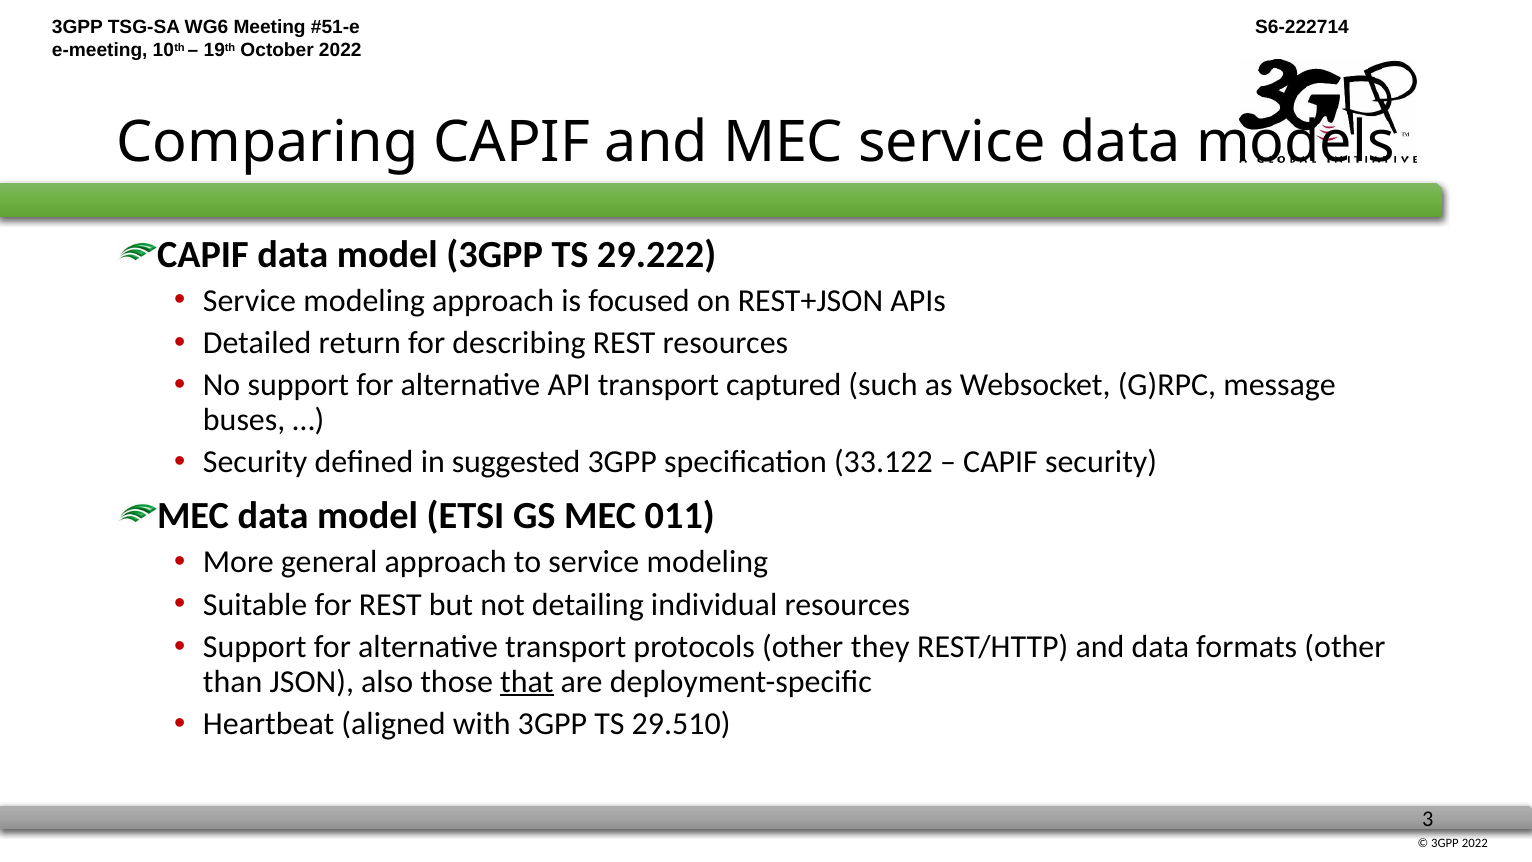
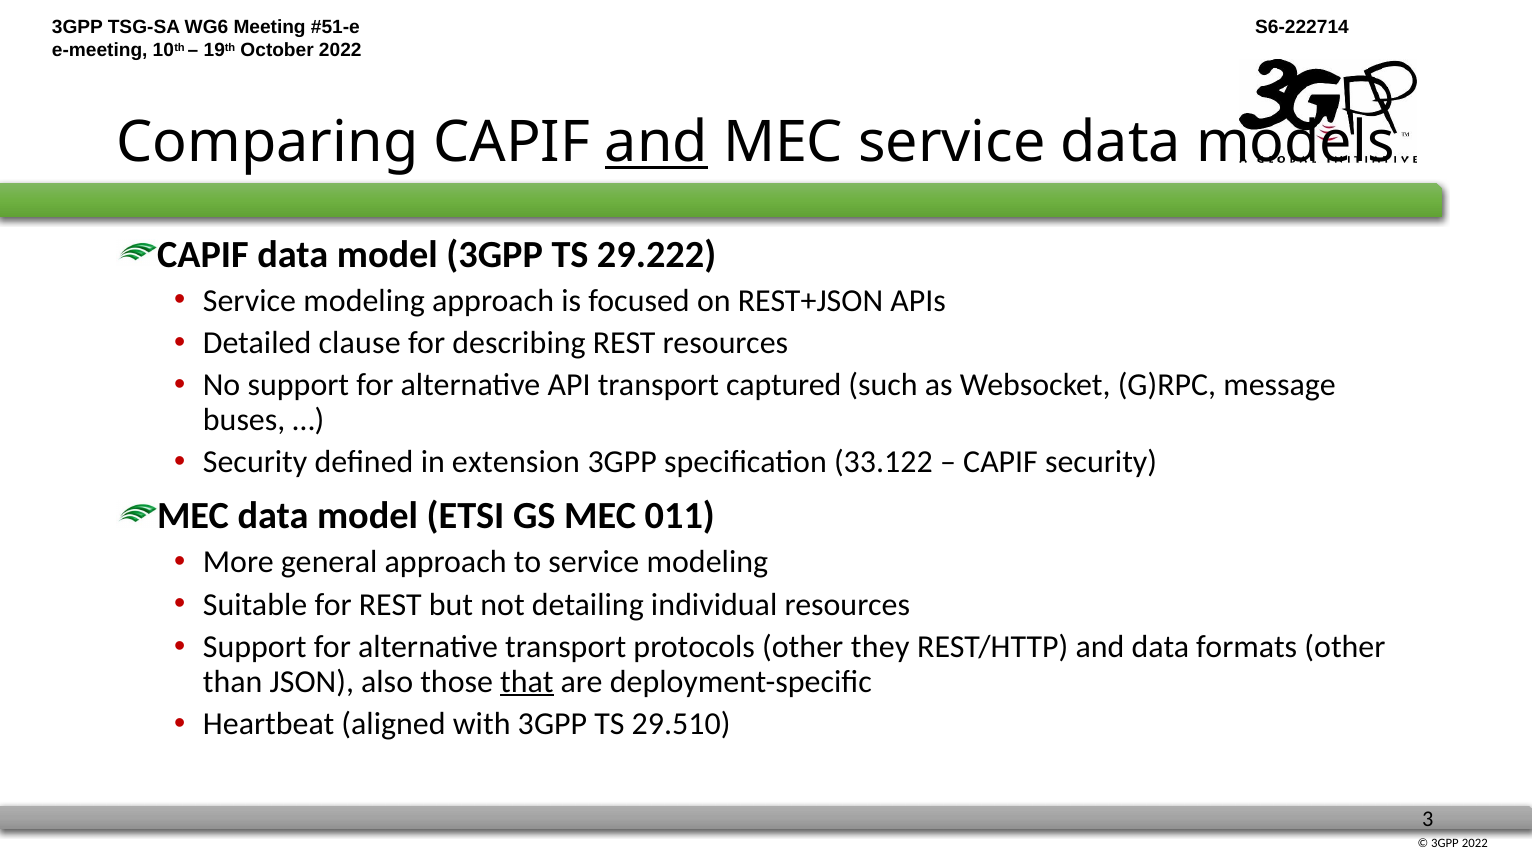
and at (656, 143) underline: none -> present
return: return -> clause
suggested: suggested -> extension
